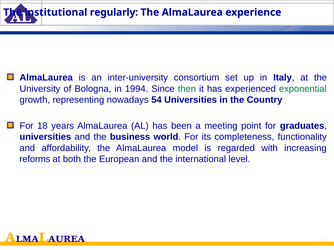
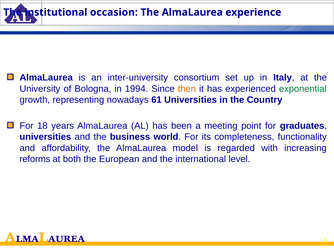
regularly: regularly -> occasion
then colour: green -> orange
54: 54 -> 61
